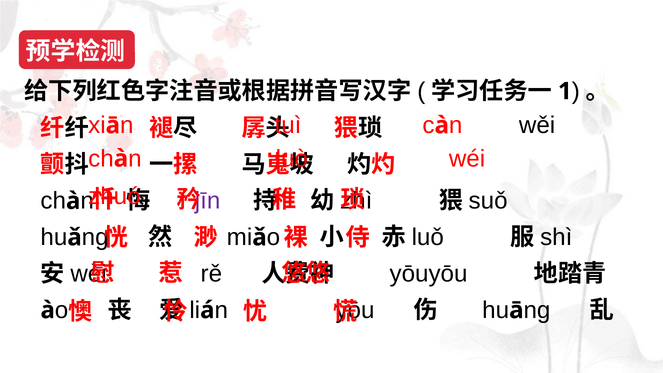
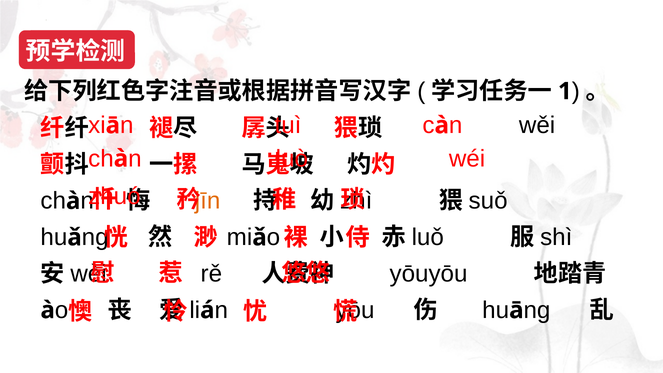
jīn colour: purple -> orange
